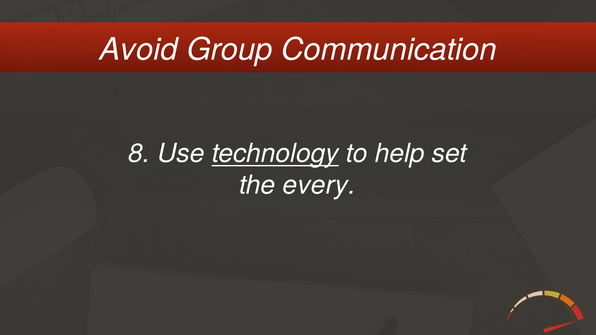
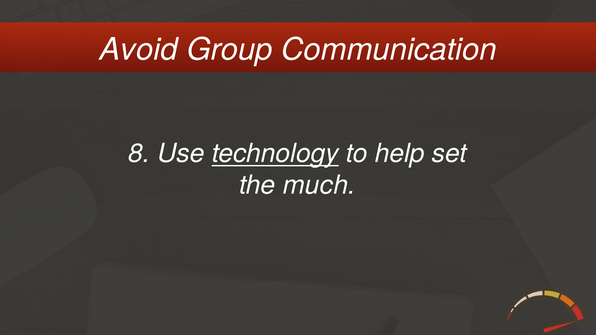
every: every -> much
